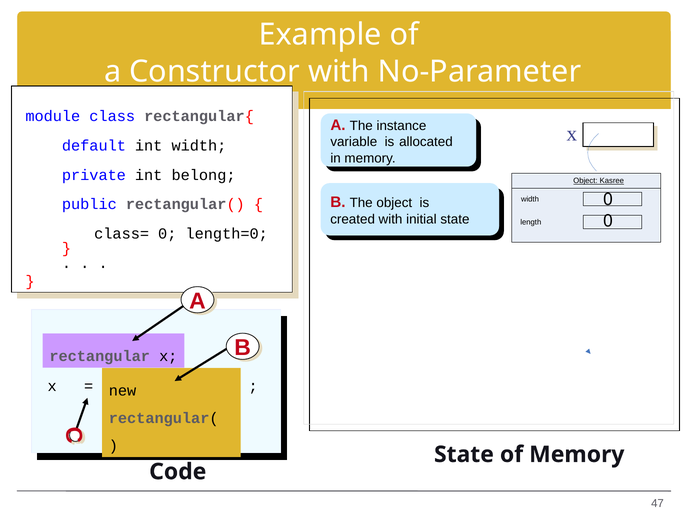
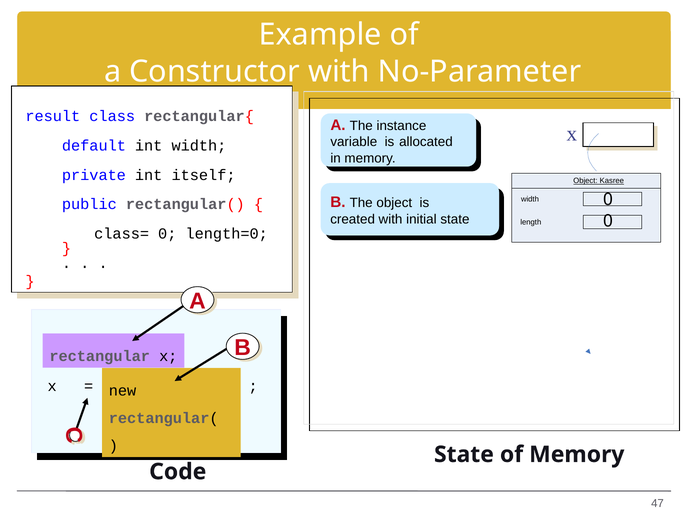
module: module -> result
belong: belong -> itself
